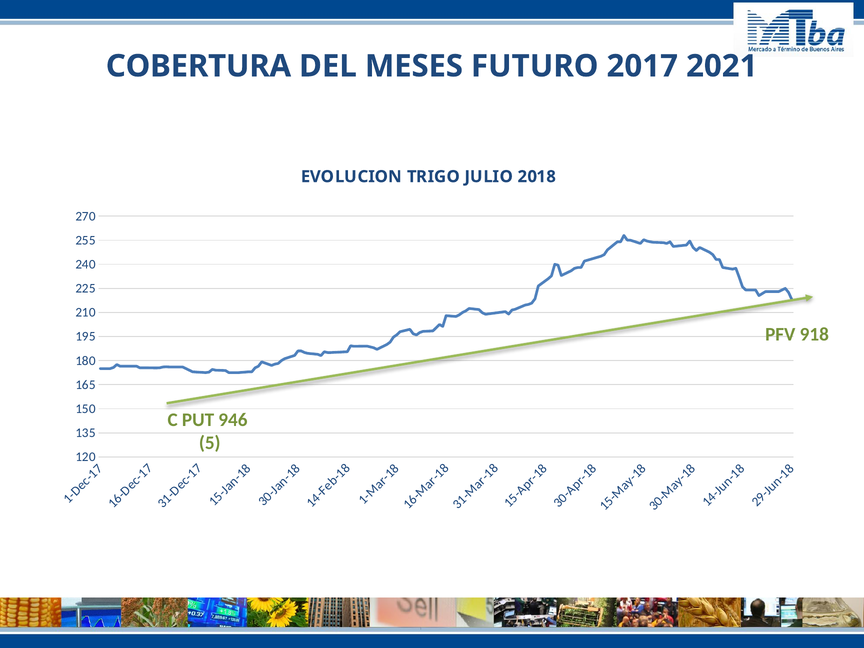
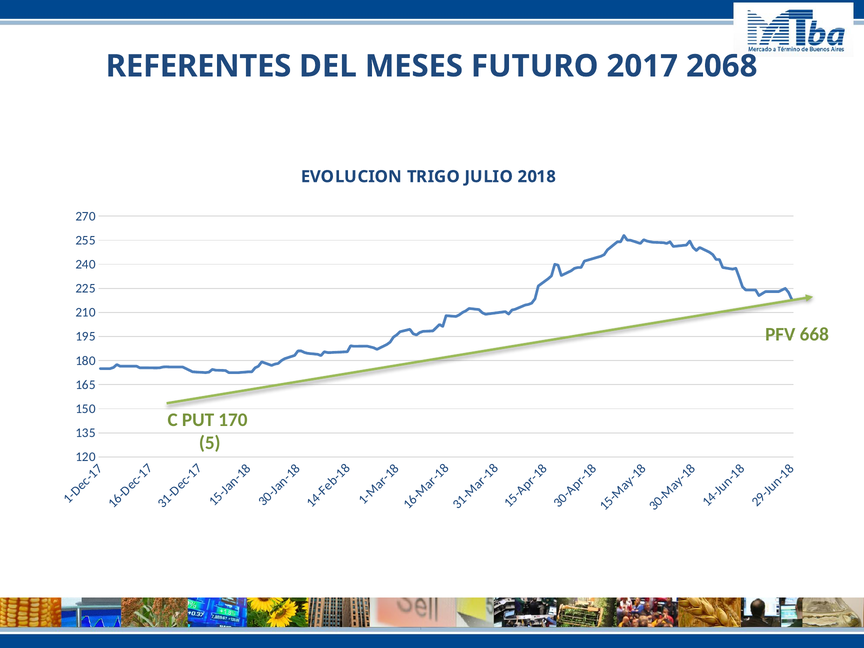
COBERTURA: COBERTURA -> REFERENTES
2021: 2021 -> 2068
918: 918 -> 668
946: 946 -> 170
